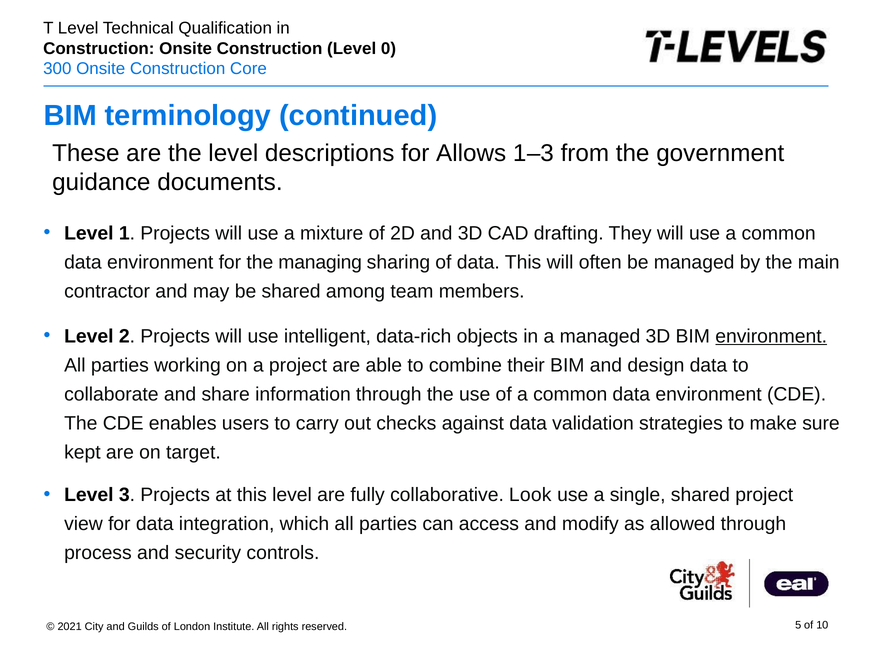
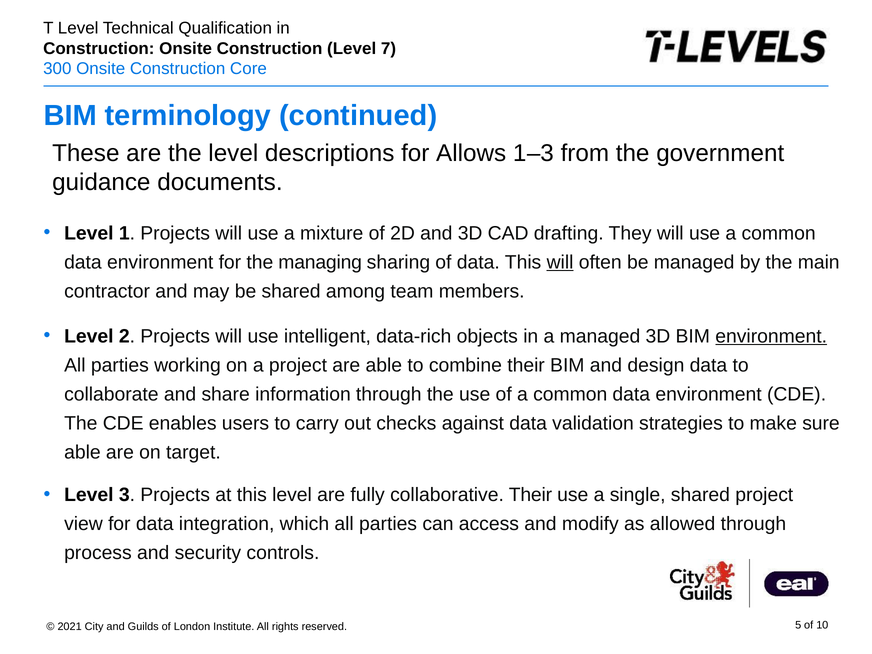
0: 0 -> 7
will at (560, 262) underline: none -> present
kept at (82, 453): kept -> able
collaborative Look: Look -> Their
